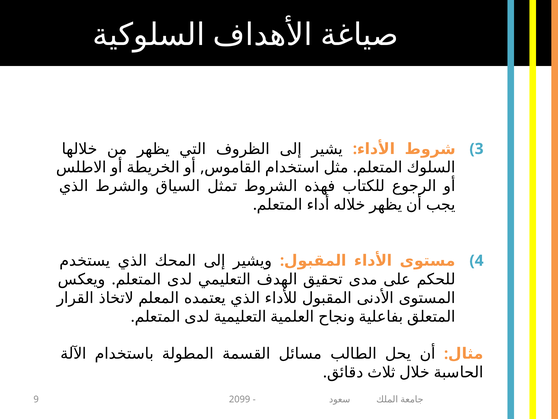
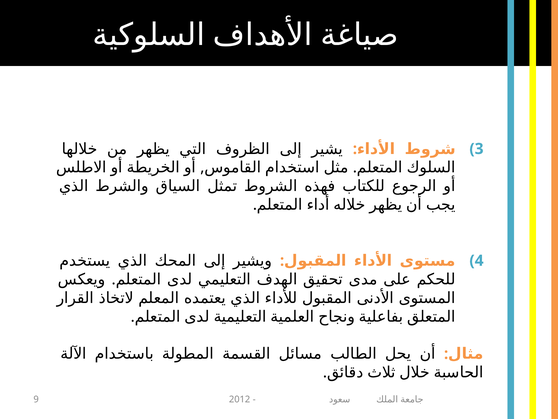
2099: 2099 -> 2012
